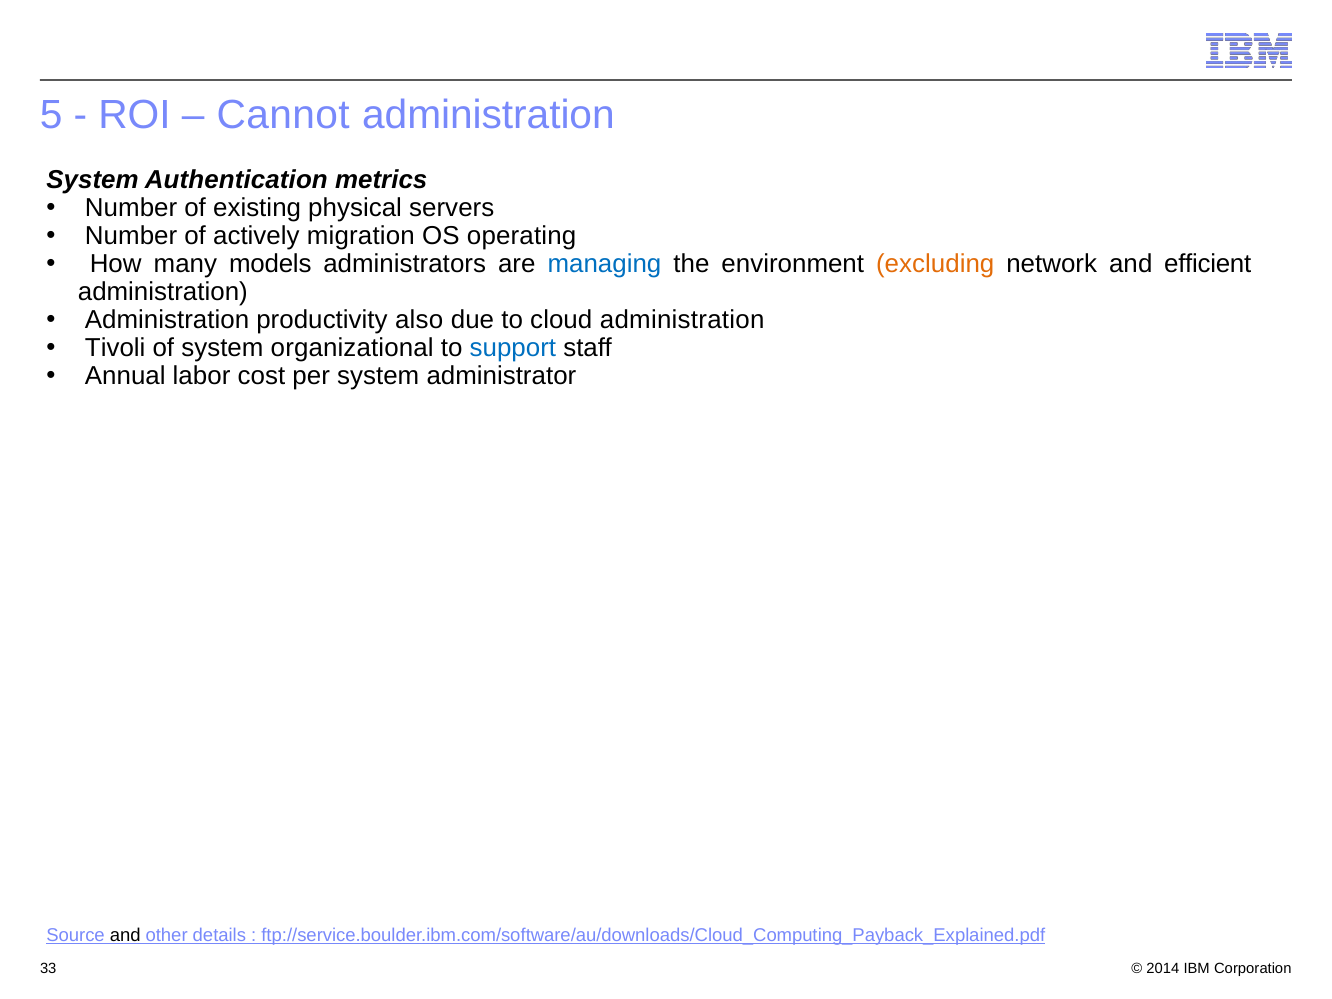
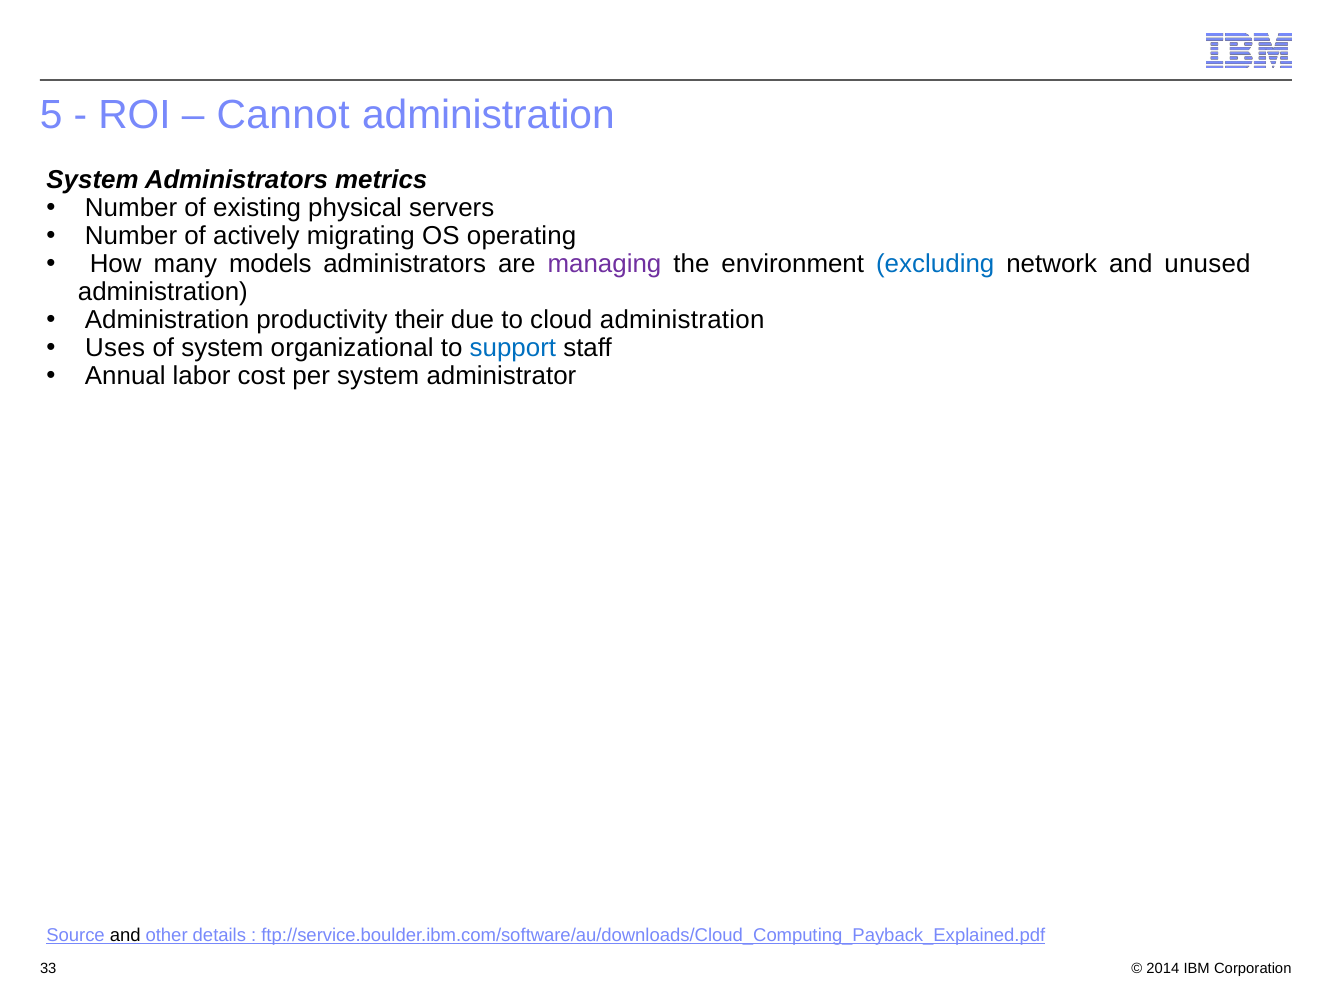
System Authentication: Authentication -> Administrators
migration: migration -> migrating
managing colour: blue -> purple
excluding colour: orange -> blue
efficient: efficient -> unused
also: also -> their
Tivoli: Tivoli -> Uses
